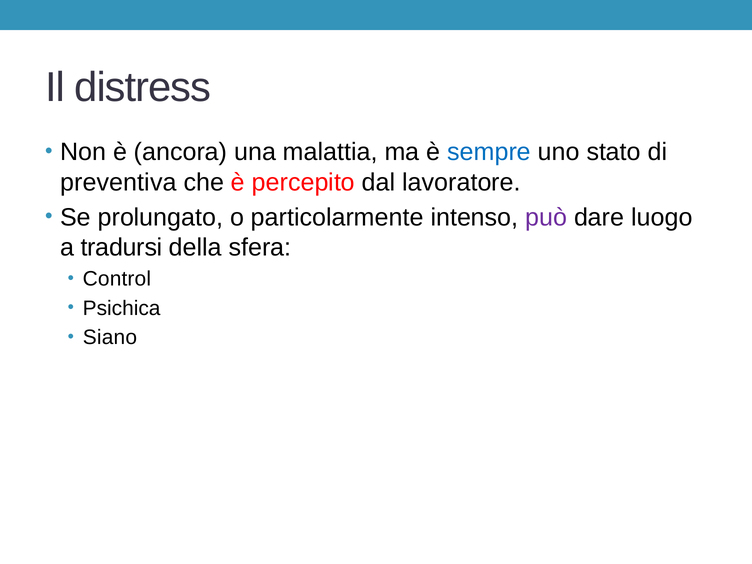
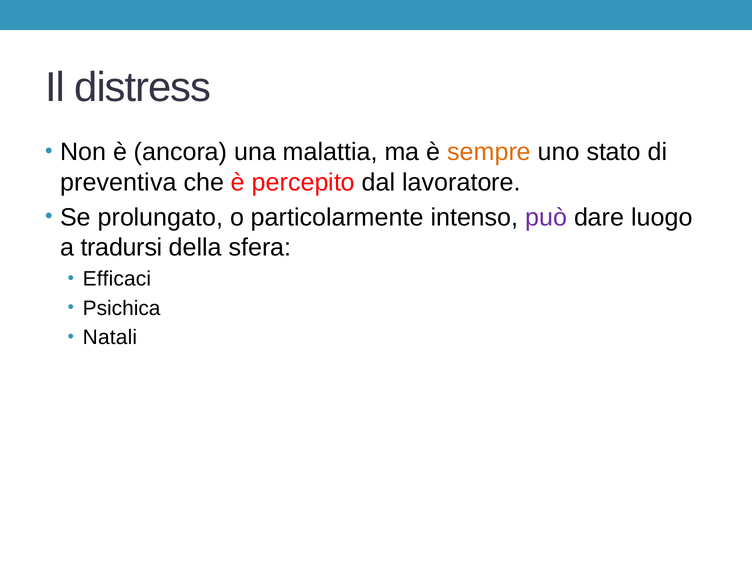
sempre colour: blue -> orange
Control: Control -> Efficaci
Siano: Siano -> Natali
